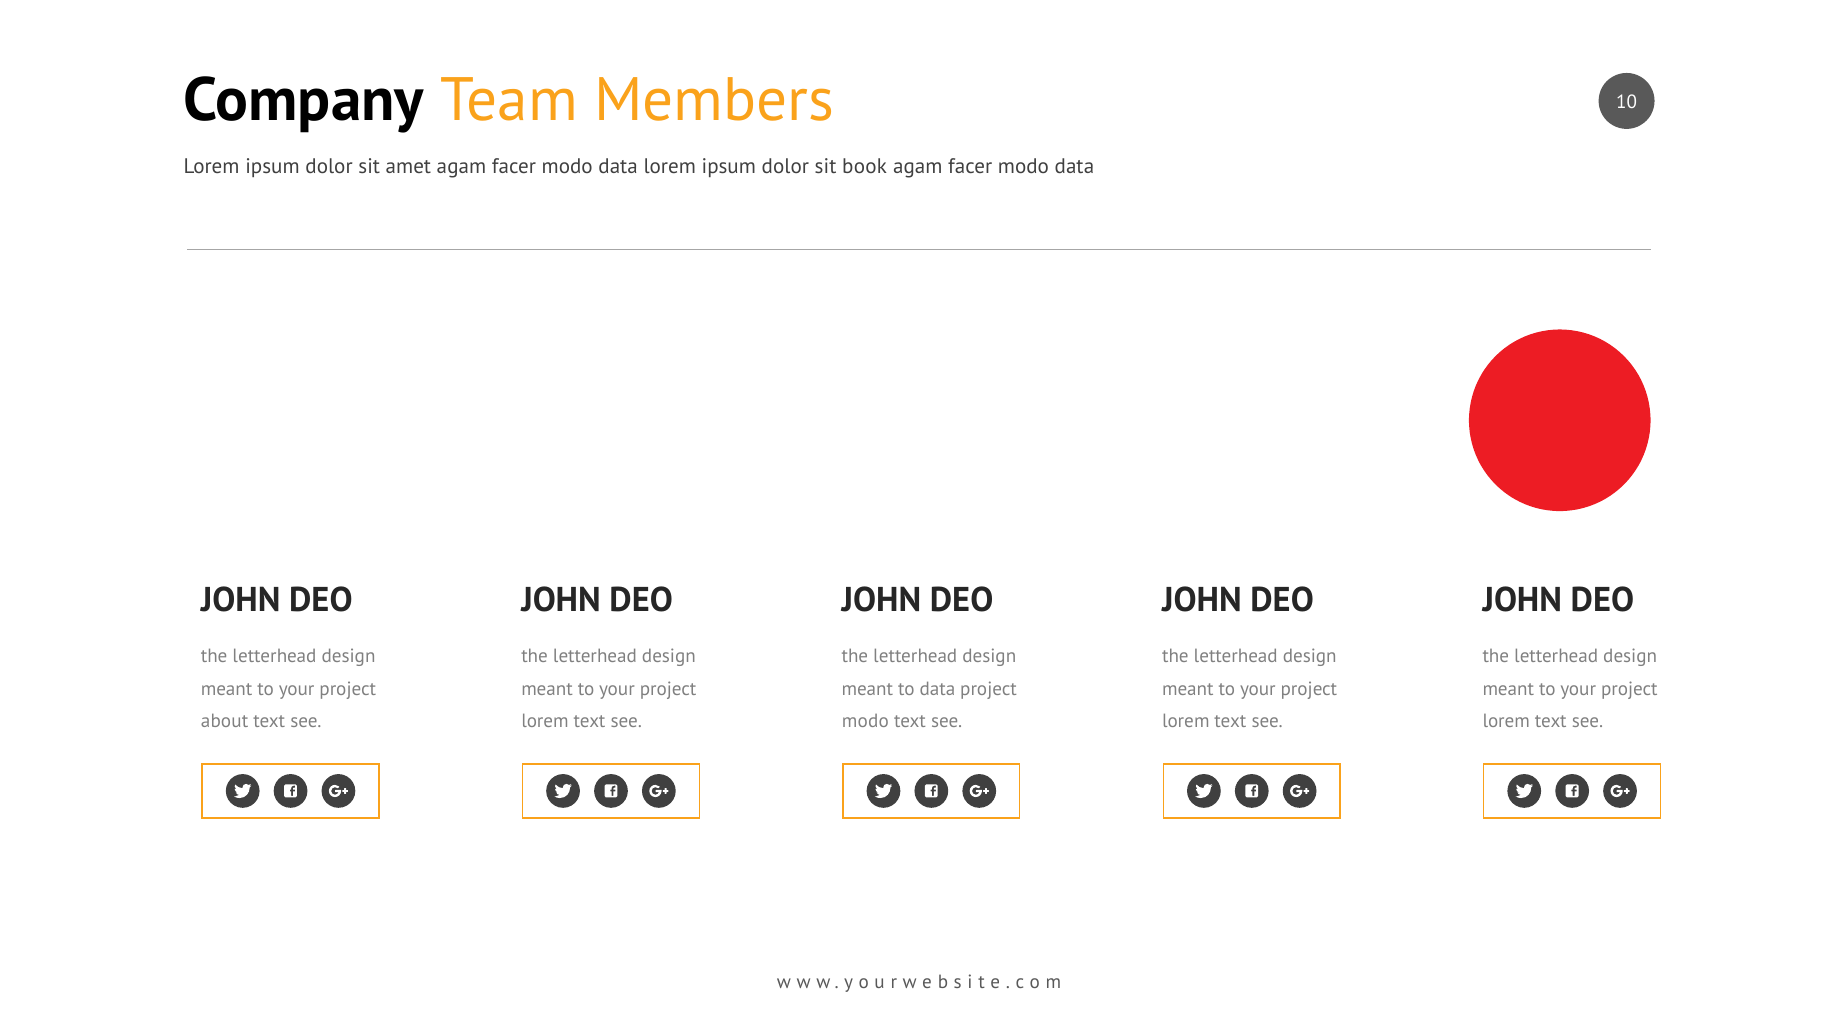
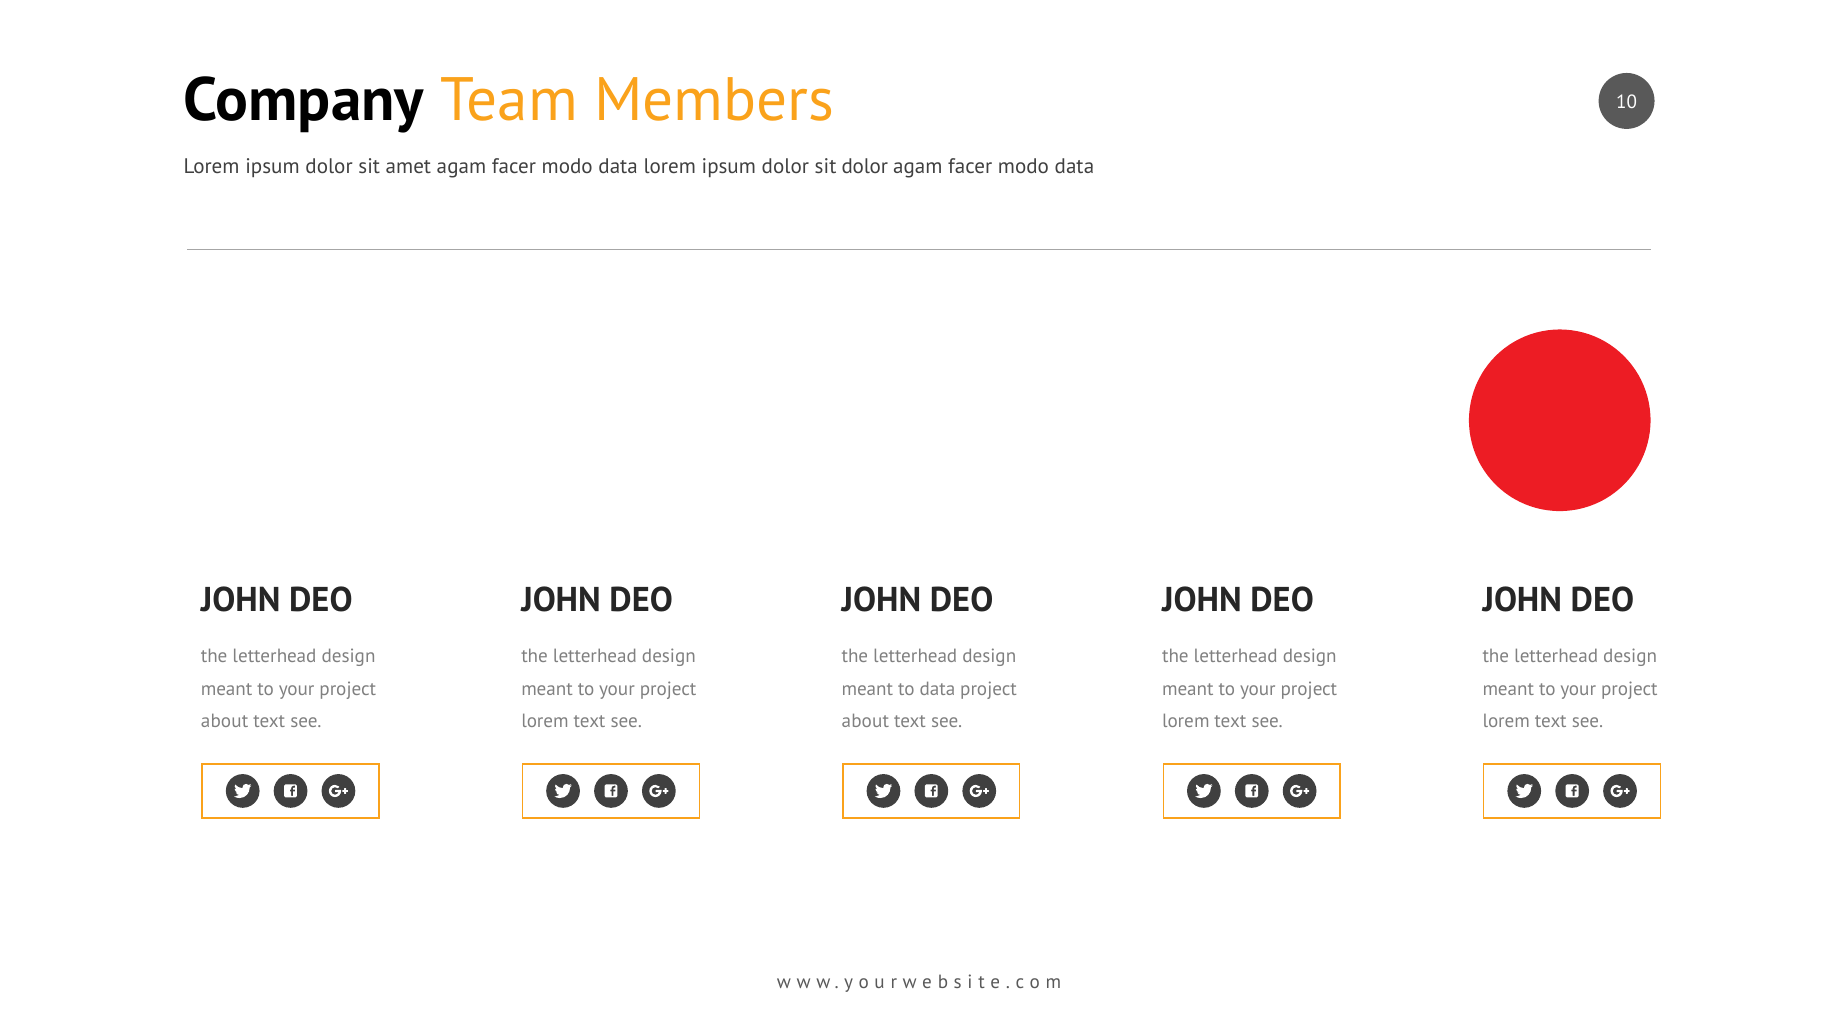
sit book: book -> dolor
modo at (865, 721): modo -> about
